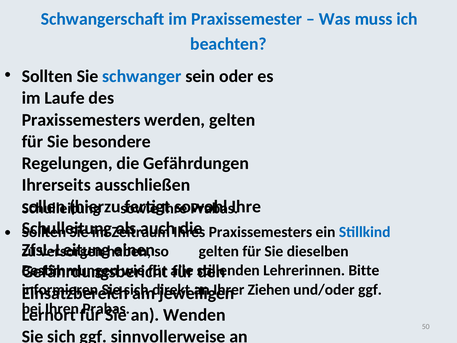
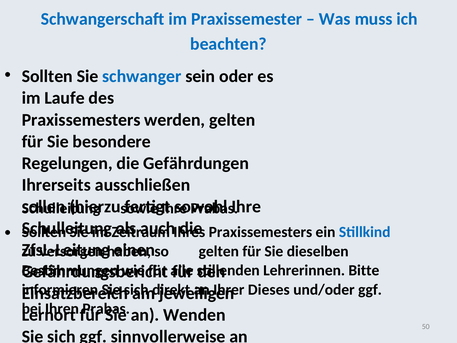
Ziehen: Ziehen -> Dieses
